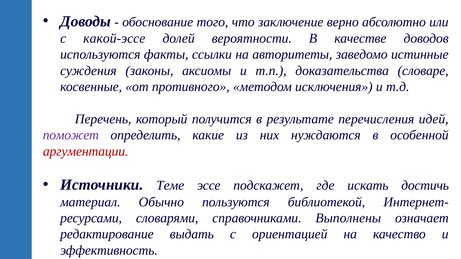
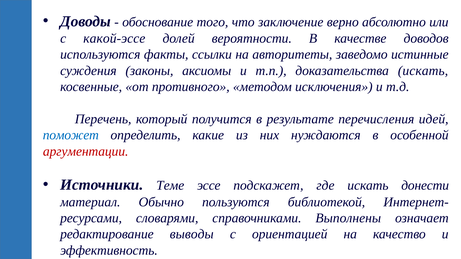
доказательства словаре: словаре -> искать
поможет colour: purple -> blue
достичь: достичь -> донести
выдать: выдать -> выводы
